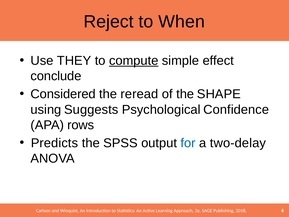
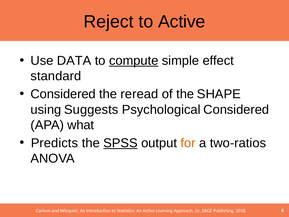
to When: When -> Active
THEY: THEY -> DATA
conclude: conclude -> standard
Psychological Confidence: Confidence -> Considered
rows: rows -> what
SPSS underline: none -> present
for colour: blue -> orange
two-delay: two-delay -> two-ratios
